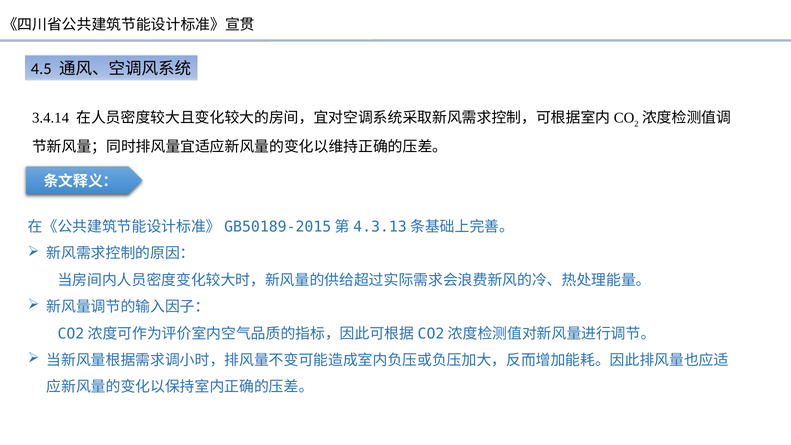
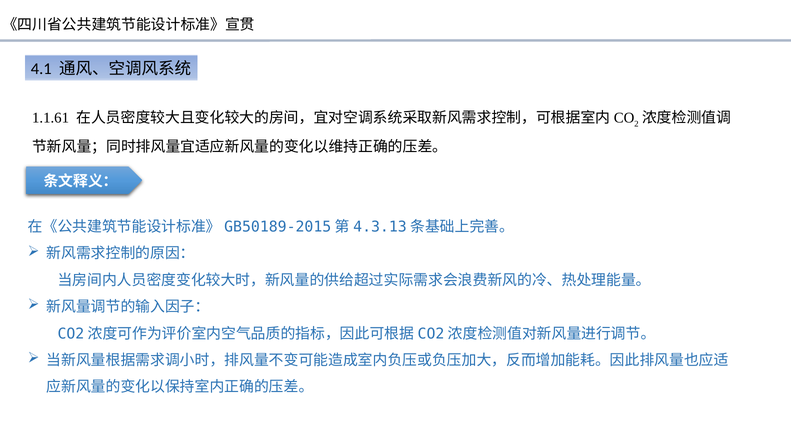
4.5: 4.5 -> 4.1
3.4.14: 3.4.14 -> 1.1.61
